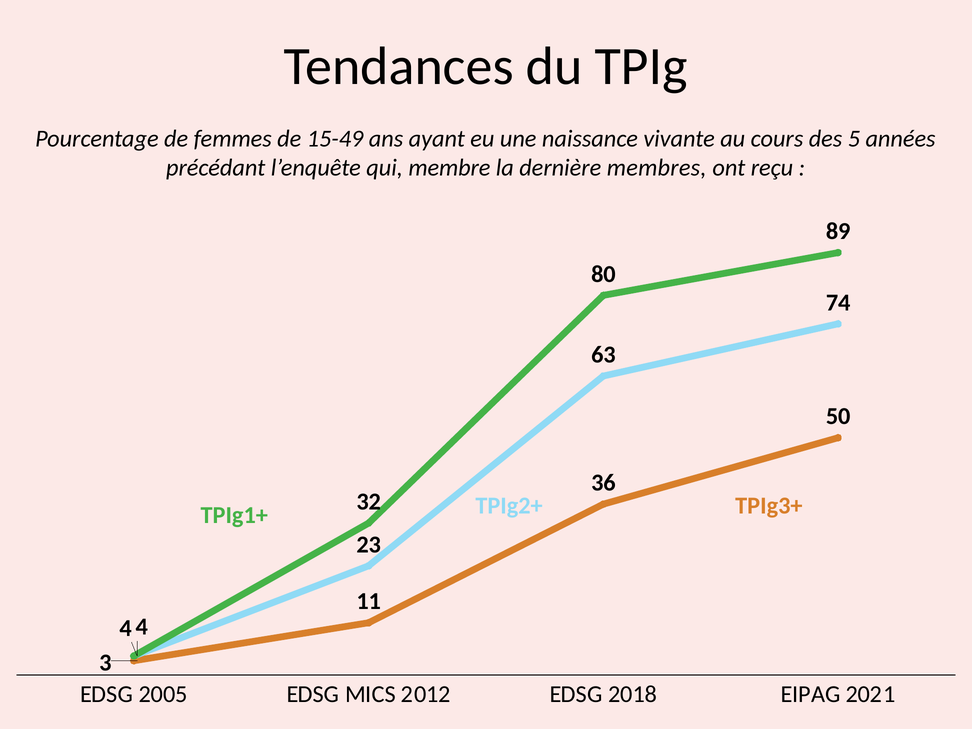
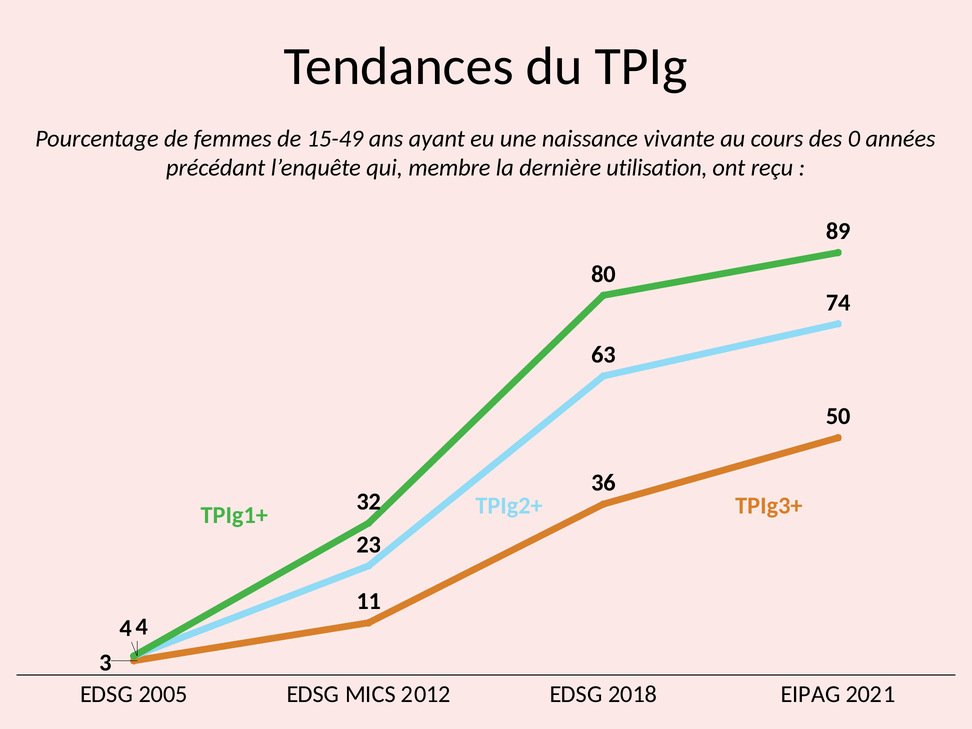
5: 5 -> 0
membres: membres -> utilisation
